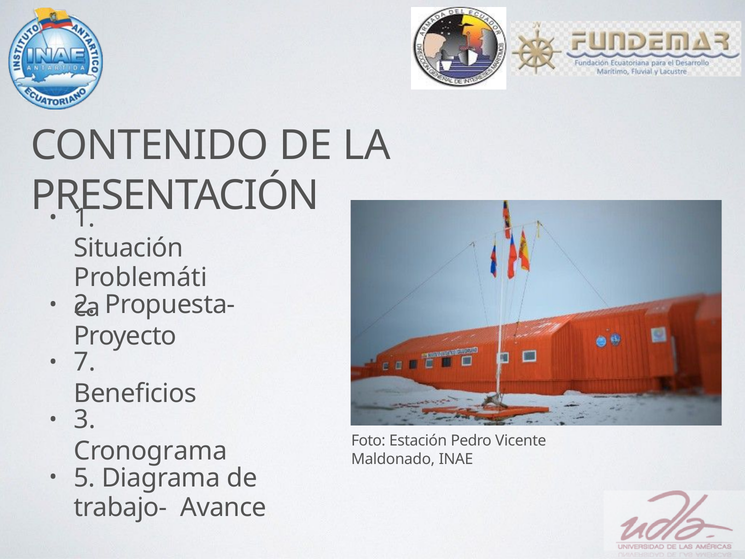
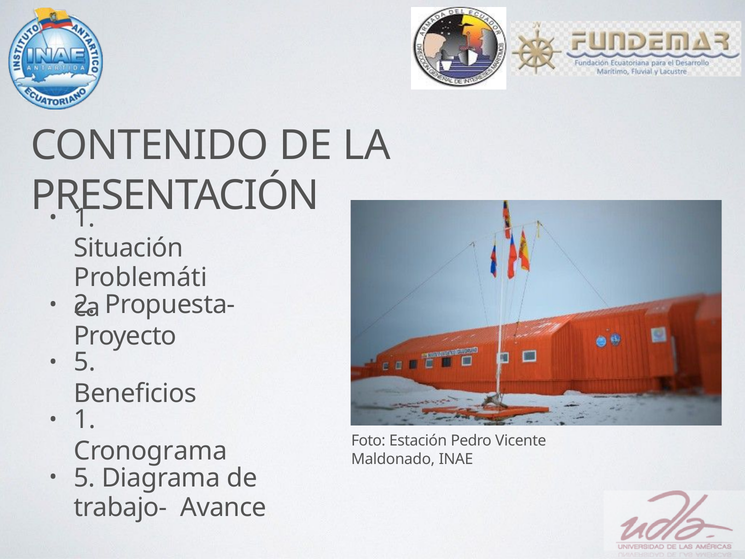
7 at (85, 362): 7 -> 5
3 at (85, 419): 3 -> 1
